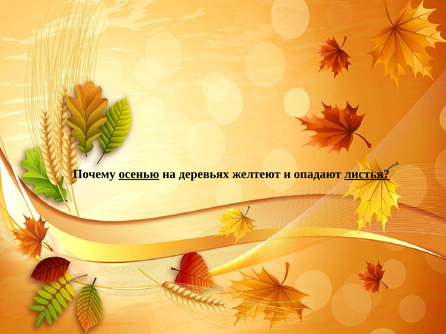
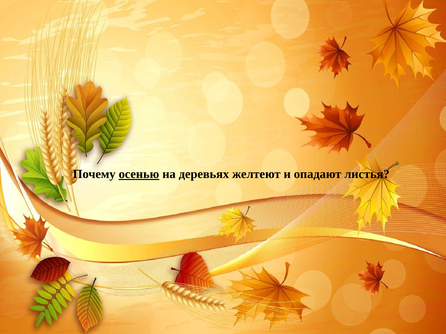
листья underline: present -> none
